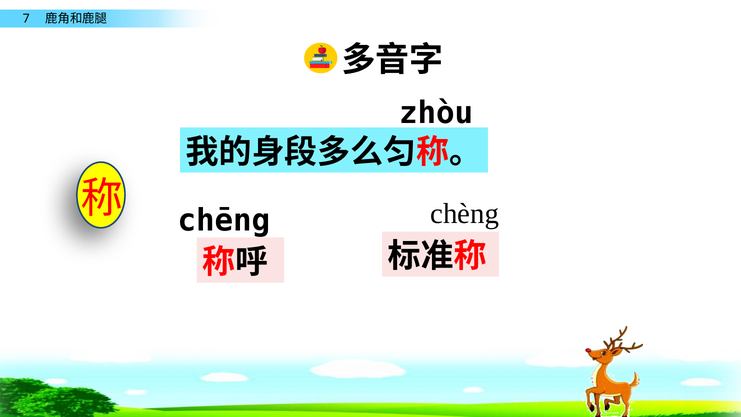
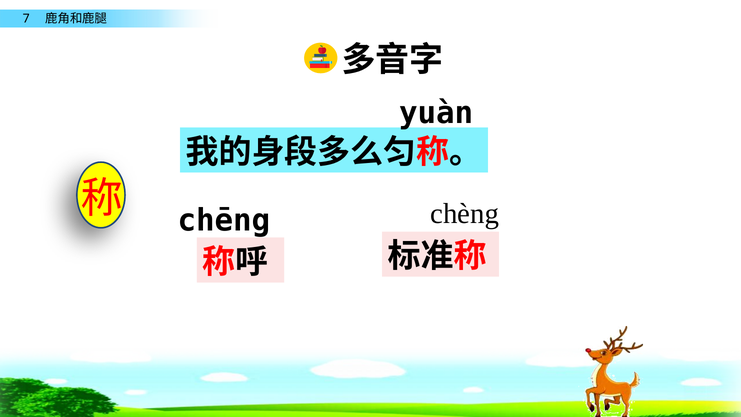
zhòu: zhòu -> yuàn
